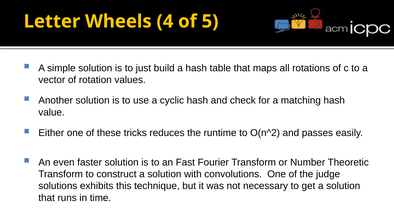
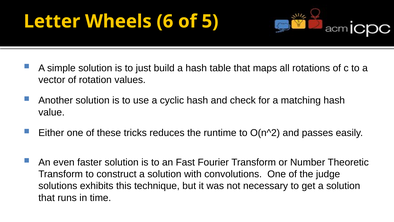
4: 4 -> 6
